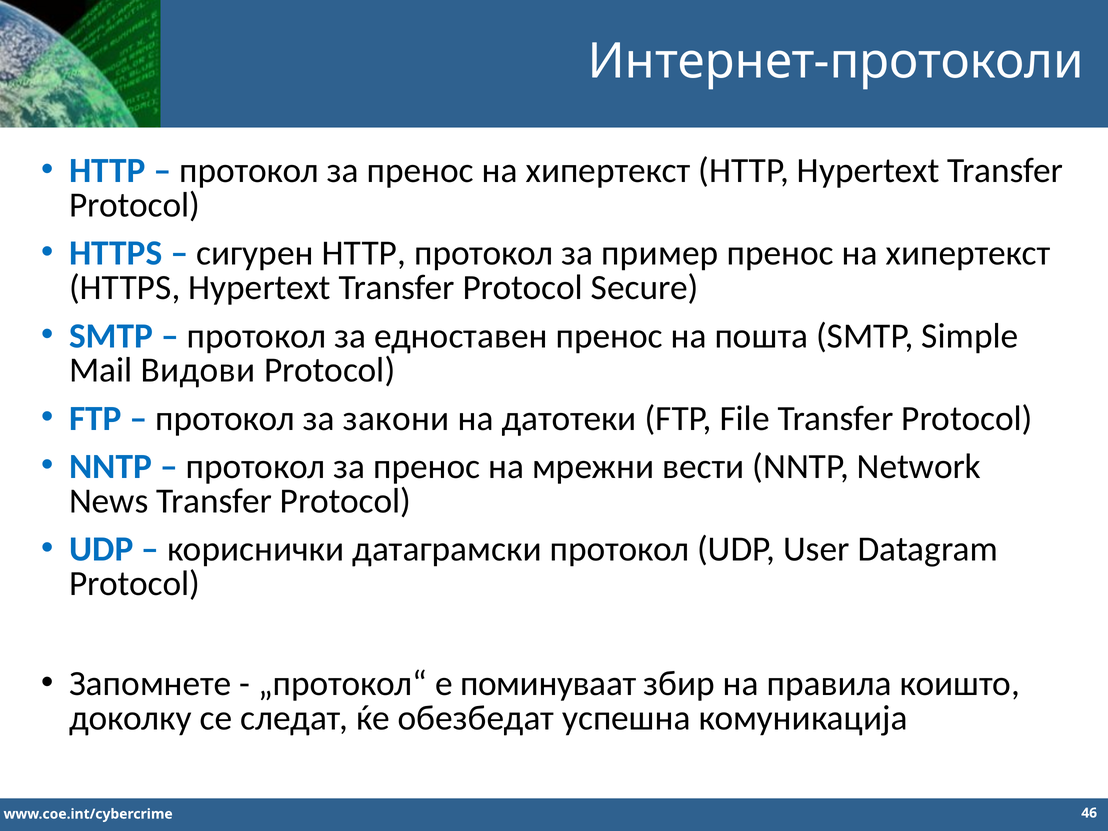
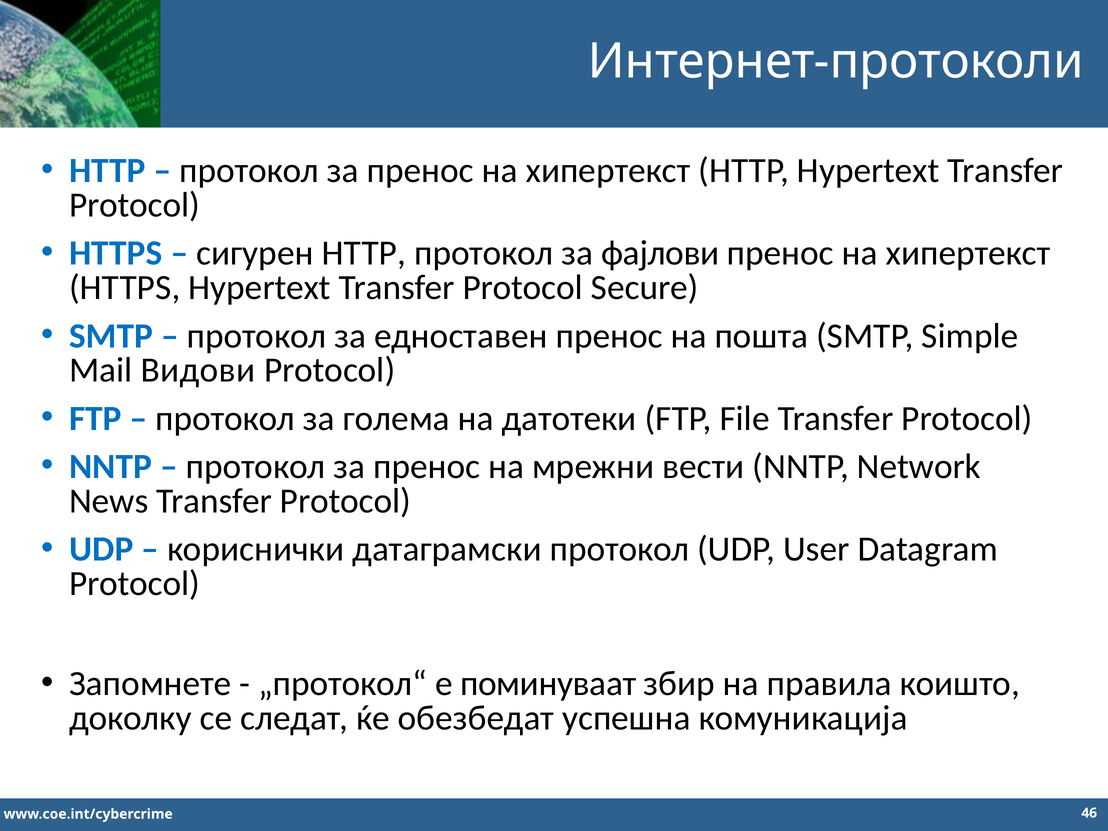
пример: пример -> фајлови
закони: закони -> голема
